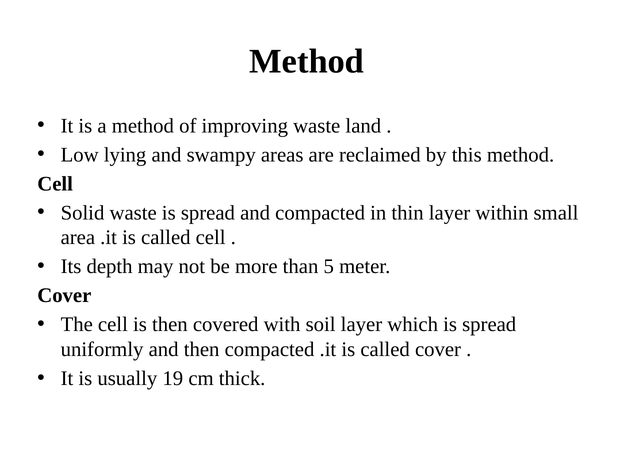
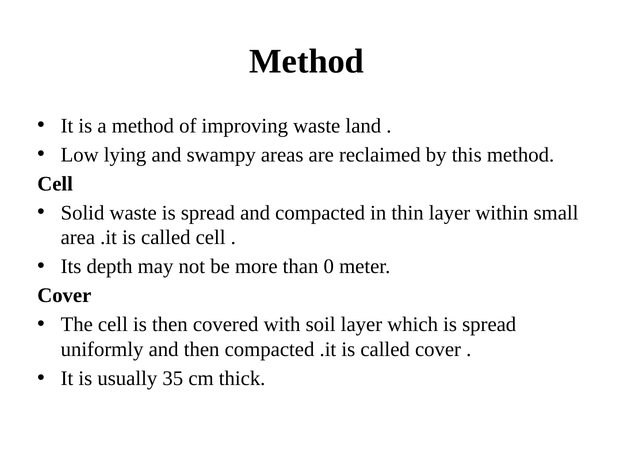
5: 5 -> 0
19: 19 -> 35
